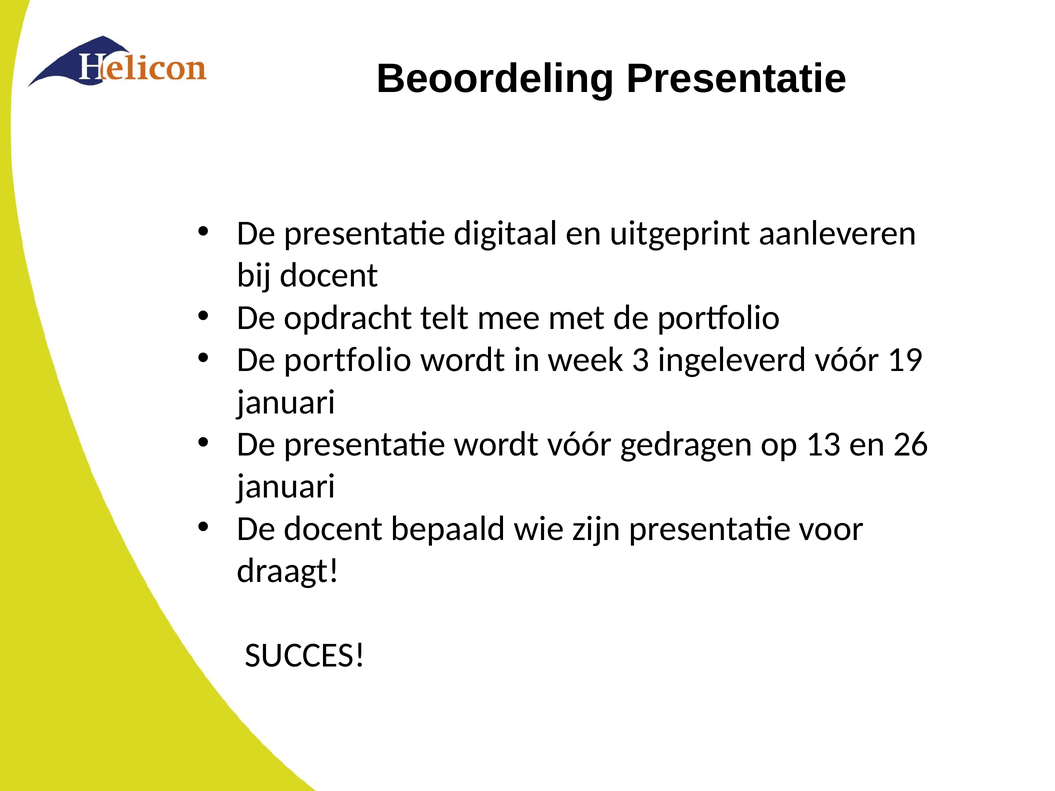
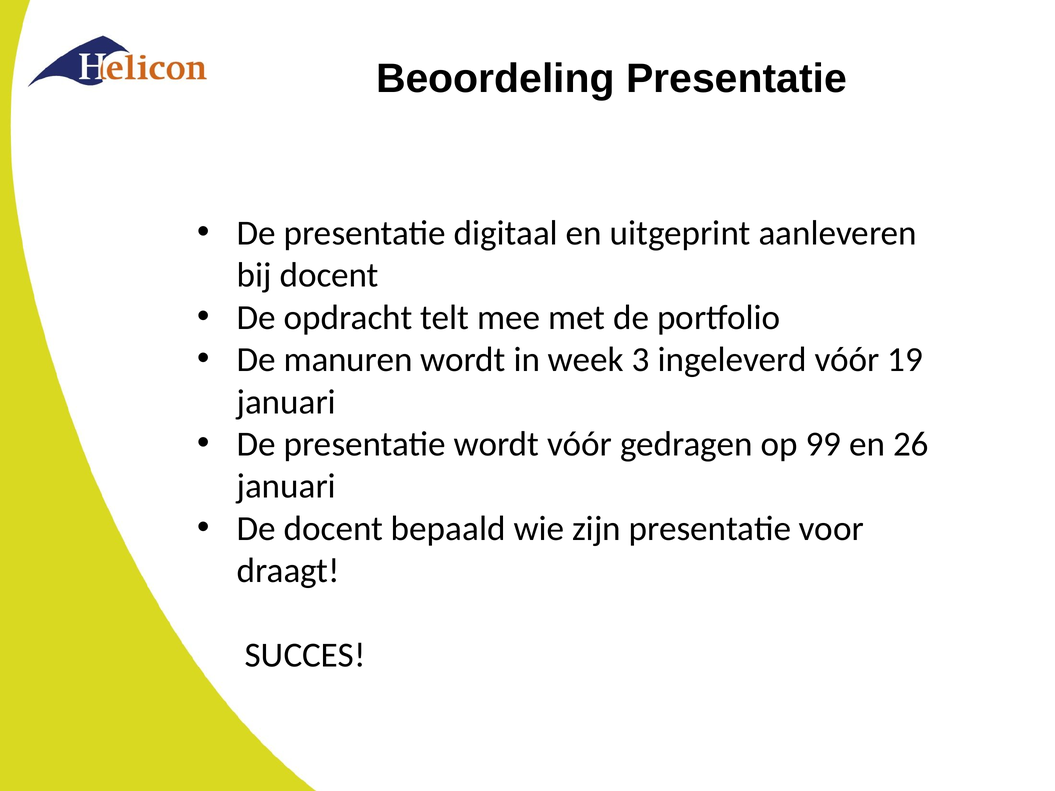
portfolio at (348, 360): portfolio -> manuren
13: 13 -> 99
